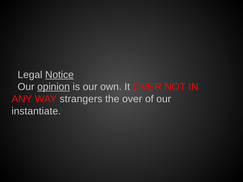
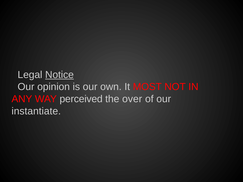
opinion underline: present -> none
It OVER: OVER -> MOST
strangers: strangers -> perceived
